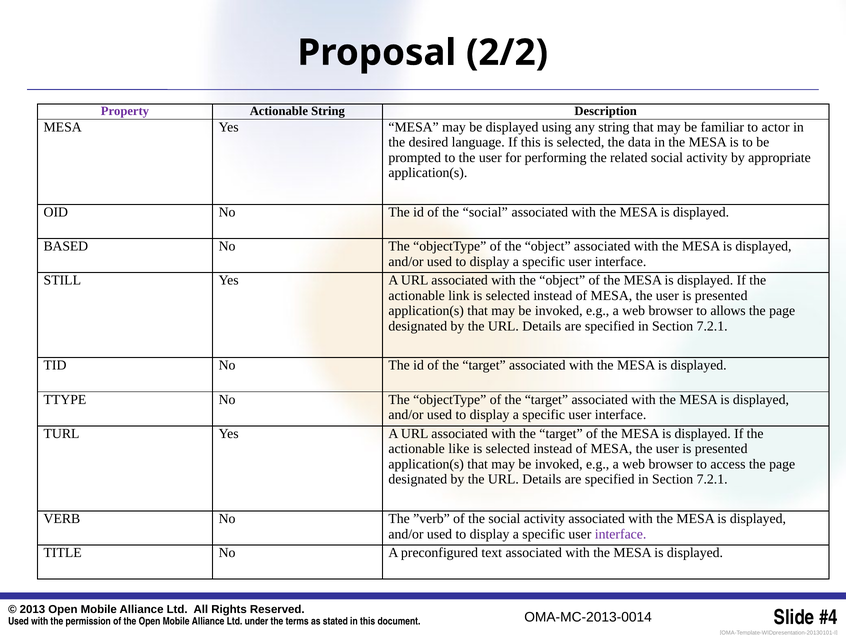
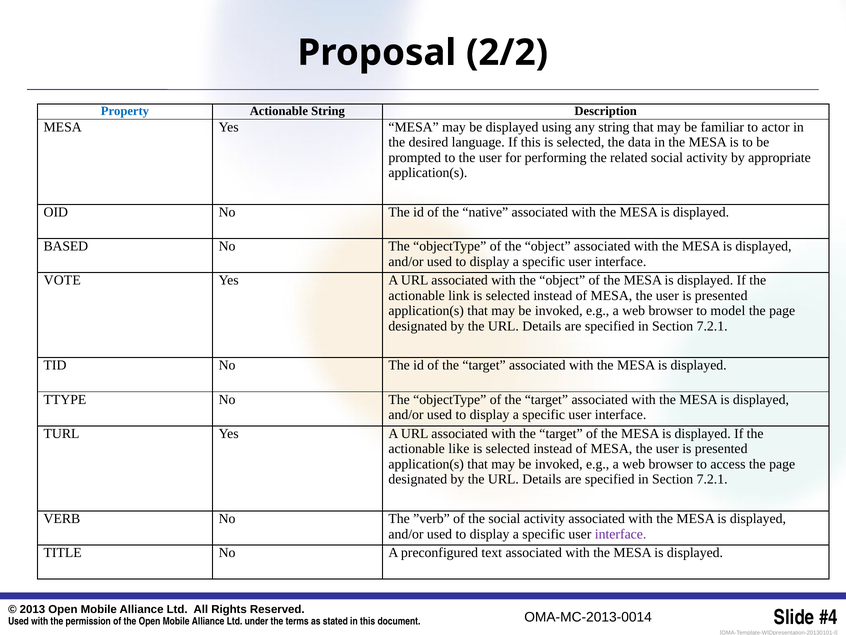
Property colour: purple -> blue
id of the social: social -> native
STILL: STILL -> VOTE
allows: allows -> model
